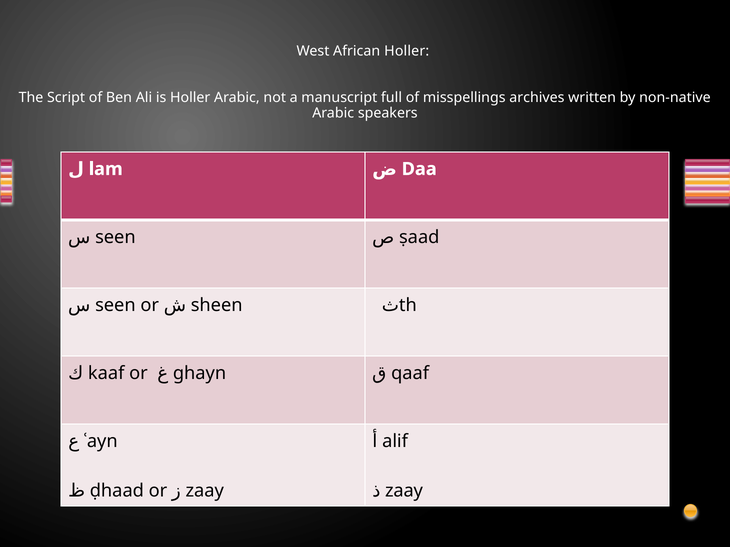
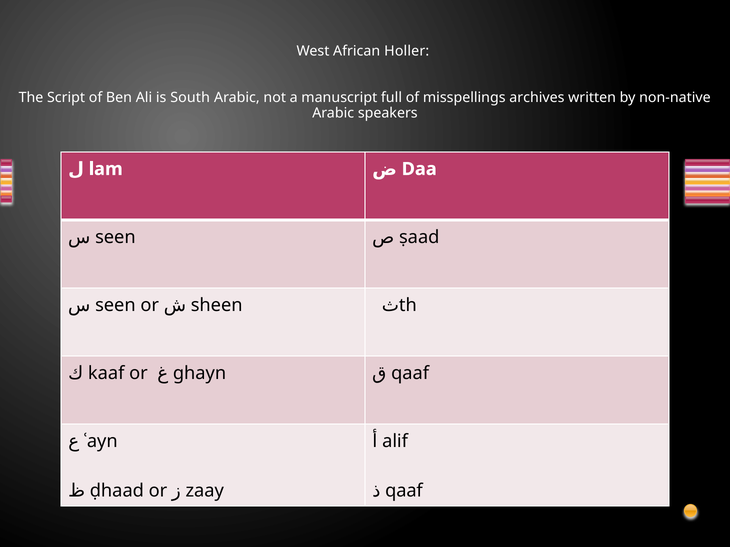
is Holler: Holler -> South
zaay at (404, 491): zaay -> qaaf
